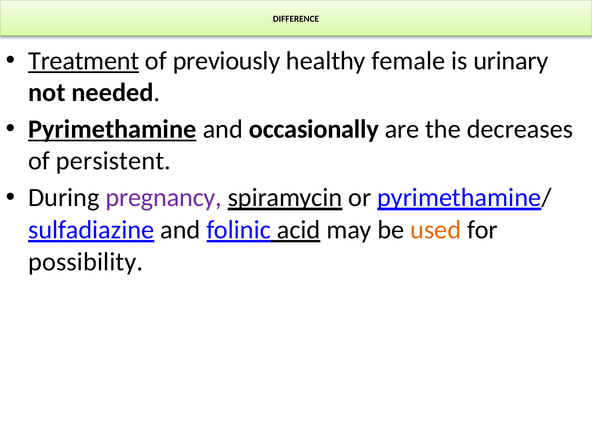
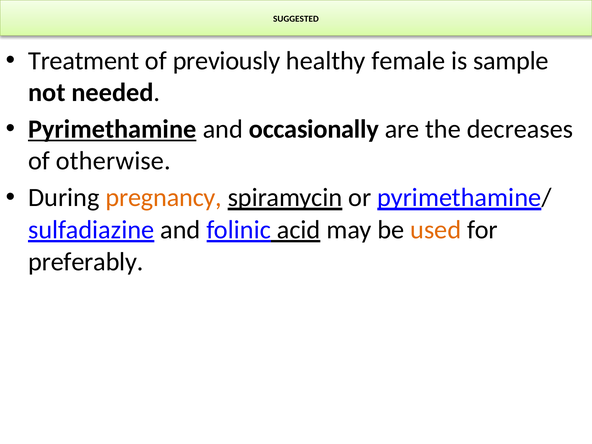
DIFFERENCE: DIFFERENCE -> SUGGESTED
Treatment underline: present -> none
urinary: urinary -> sample
persistent: persistent -> otherwise
pregnancy colour: purple -> orange
possibility: possibility -> preferably
